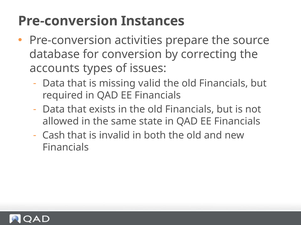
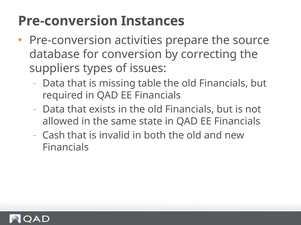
accounts: accounts -> suppliers
valid: valid -> table
